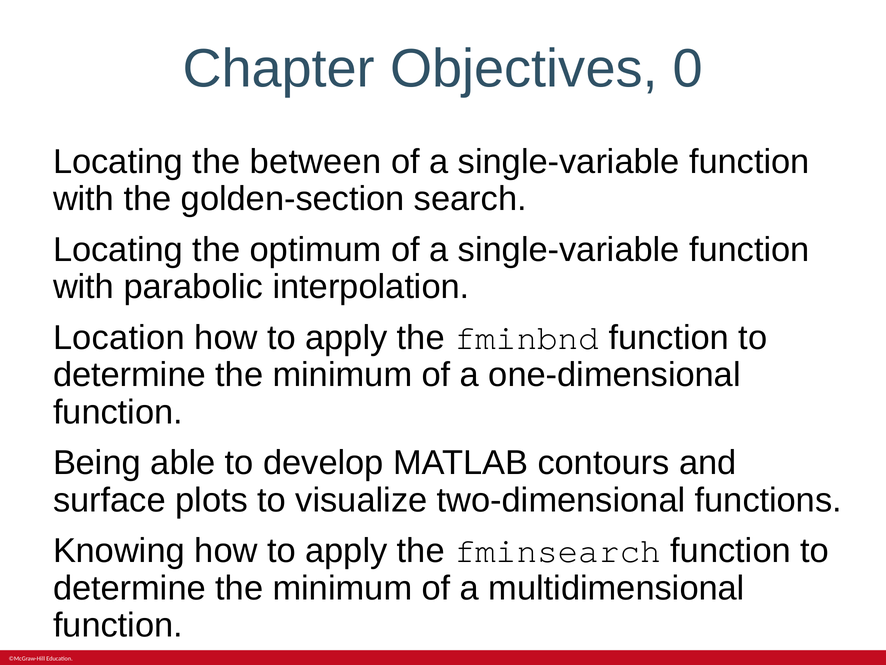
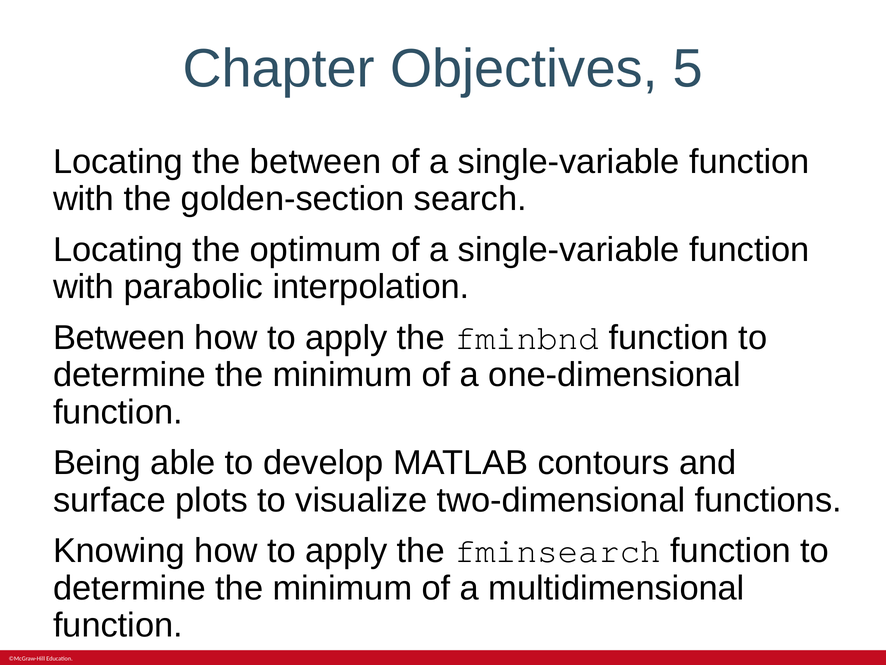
0: 0 -> 5
Location at (119, 338): Location -> Between
